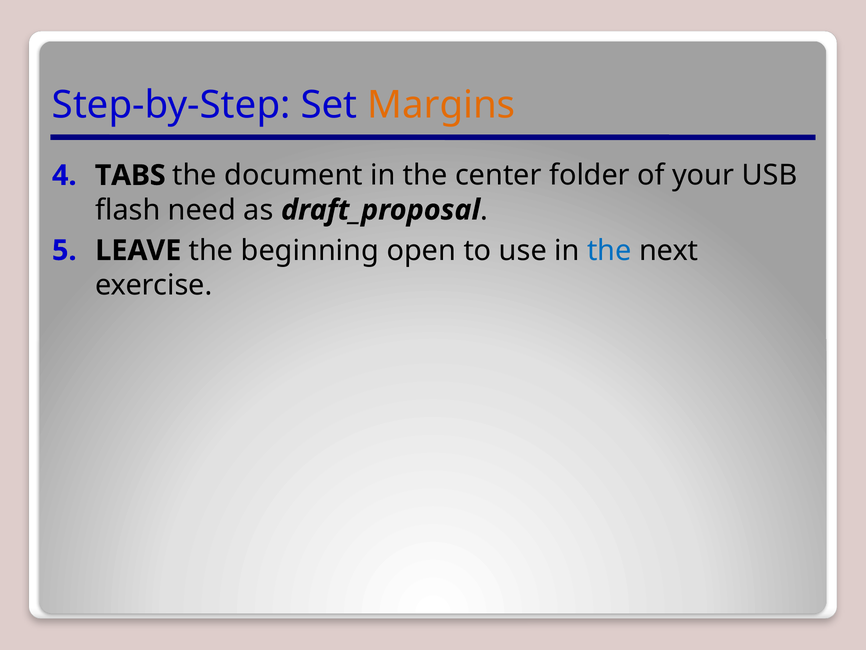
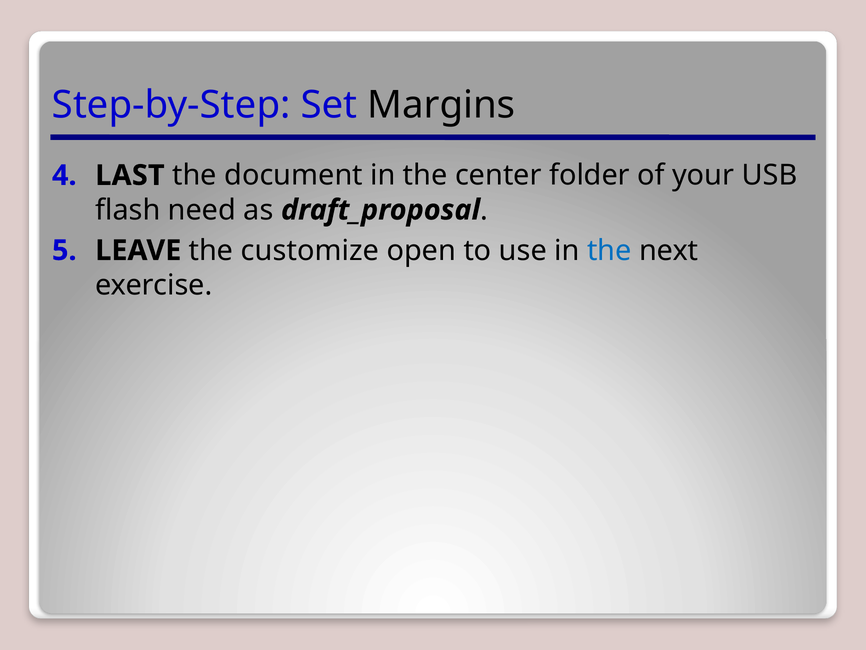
Margins colour: orange -> black
TABS: TABS -> LAST
beginning: beginning -> customize
